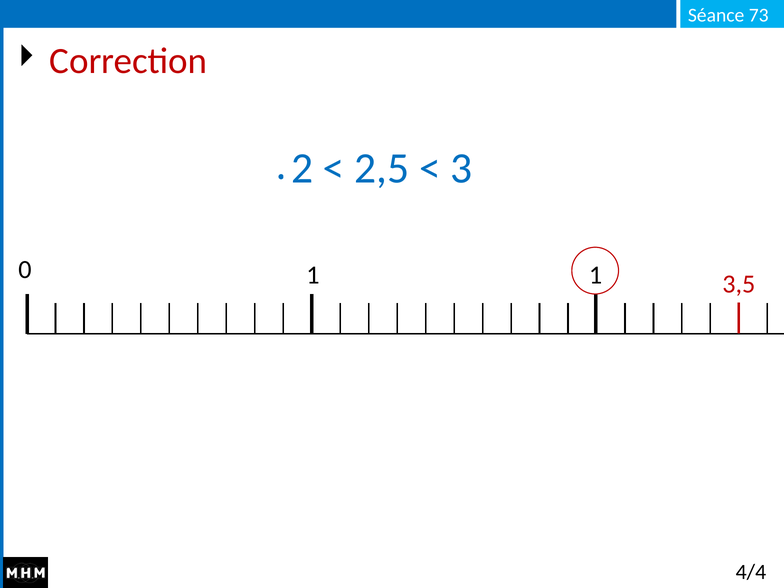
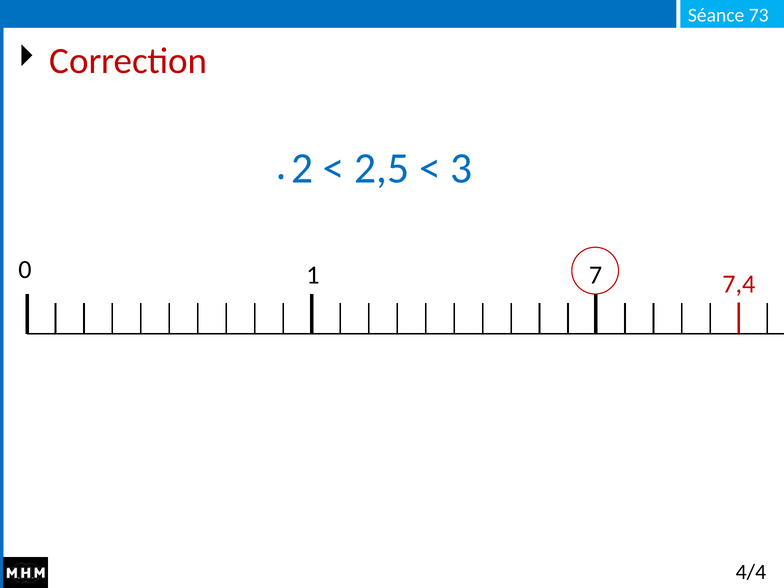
0 1: 1 -> 7
3,5: 3,5 -> 7,4
